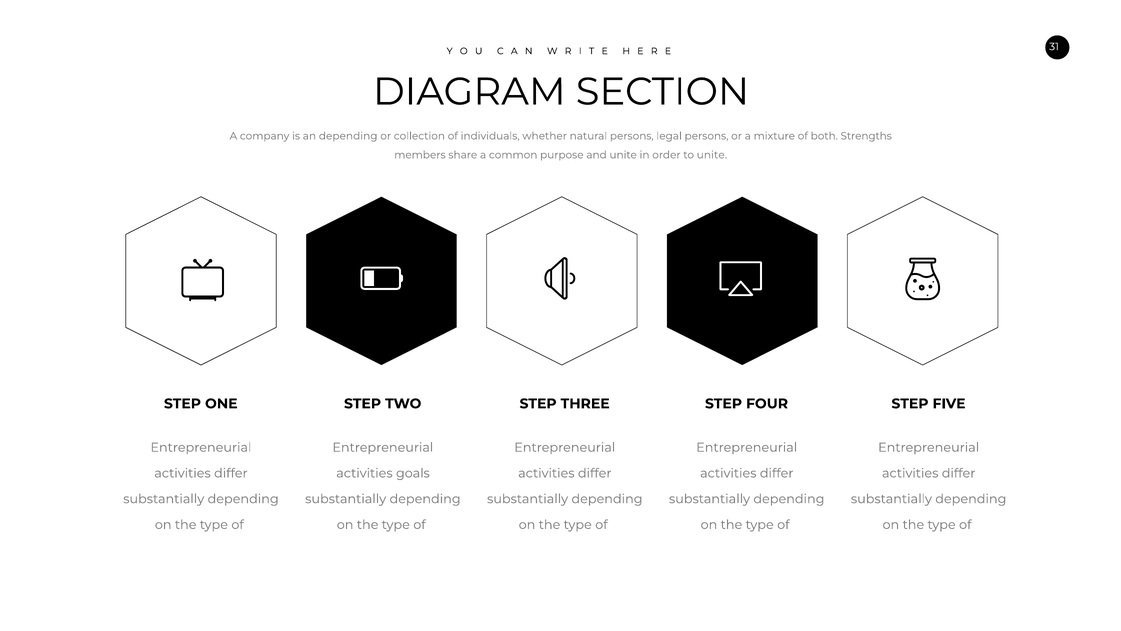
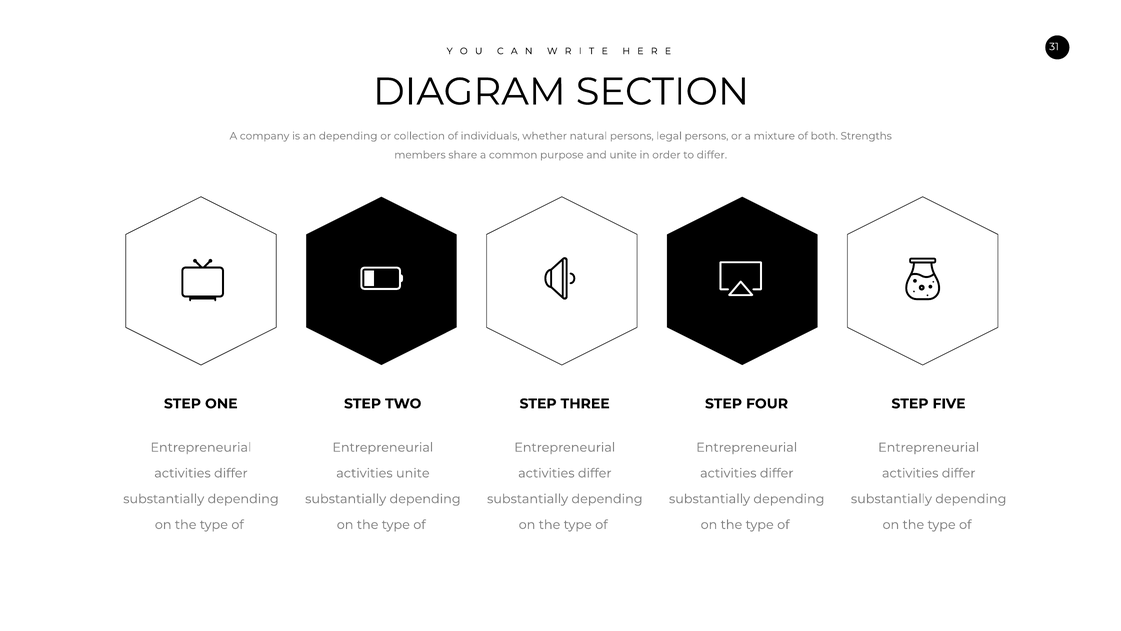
to unite: unite -> differ
activities goals: goals -> unite
